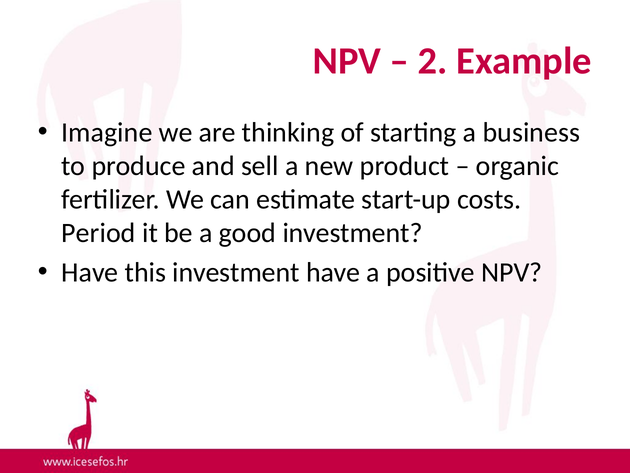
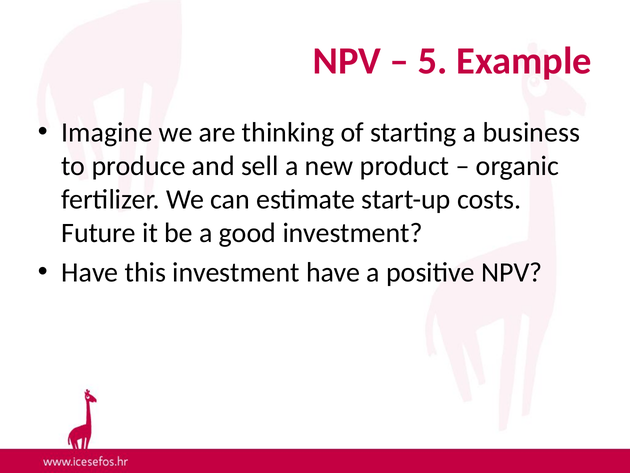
2: 2 -> 5
Period: Period -> Future
